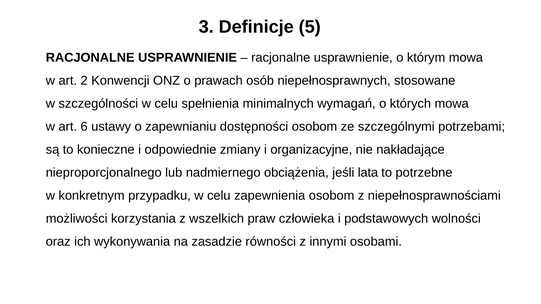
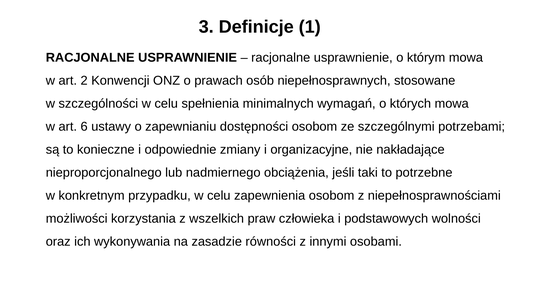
5: 5 -> 1
lata: lata -> taki
